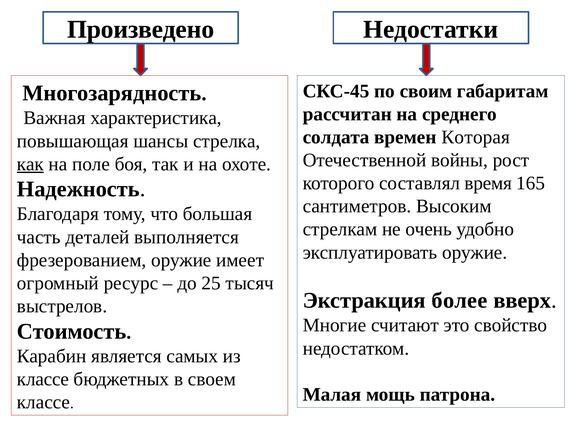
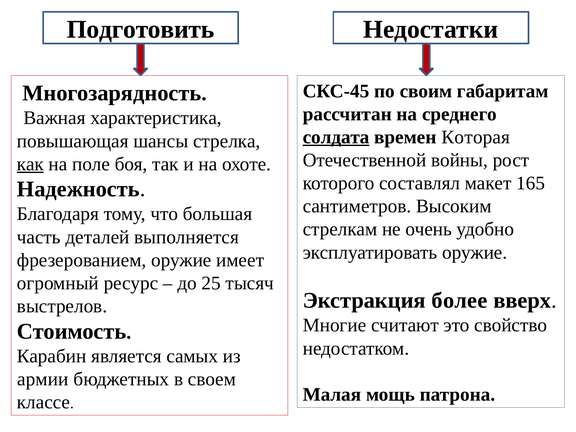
Произведено: Произведено -> Подготовить
солдата underline: none -> present
время: время -> макет
классе at (43, 379): классе -> армии
